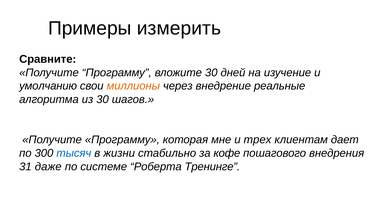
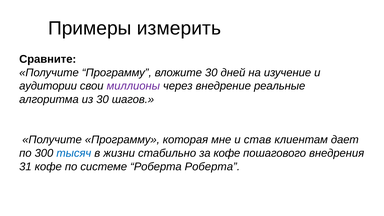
умолчанию: умолчанию -> аудитории
миллионы colour: orange -> purple
трех: трех -> став
31 даже: даже -> кофе
Роберта Тренинге: Тренинге -> Роберта
